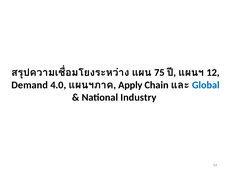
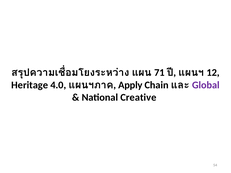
75: 75 -> 71
Demand: Demand -> Heritage
Global colour: blue -> purple
Industry: Industry -> Creative
